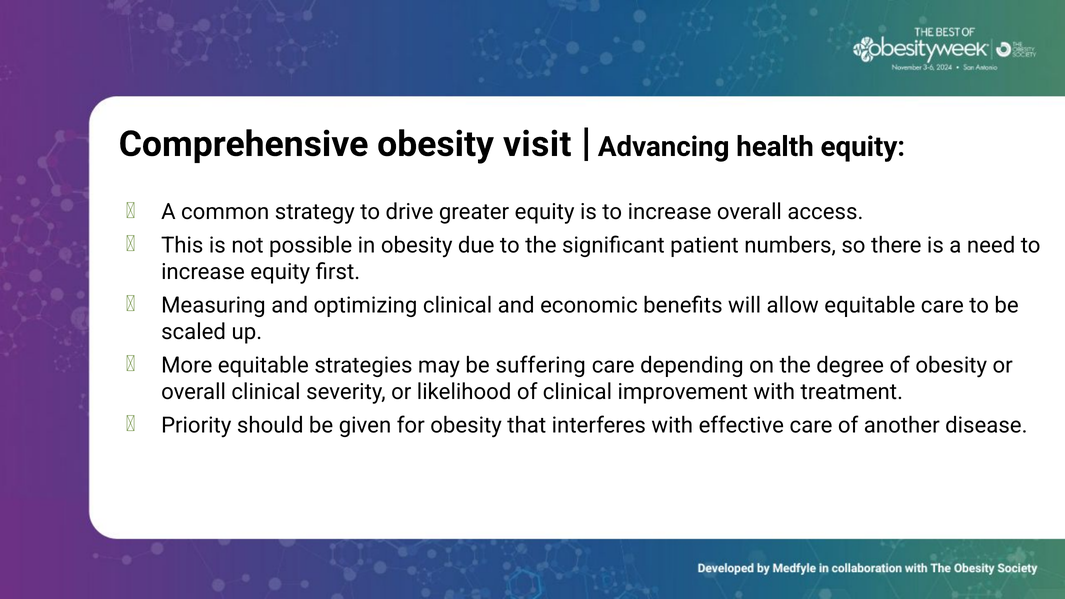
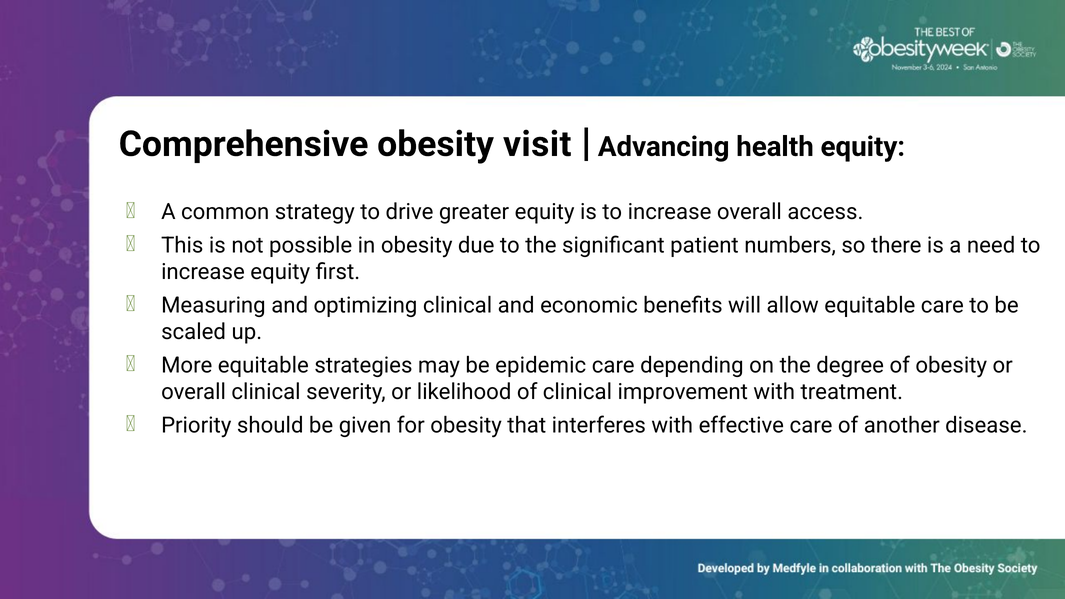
suffering: suffering -> epidemic
